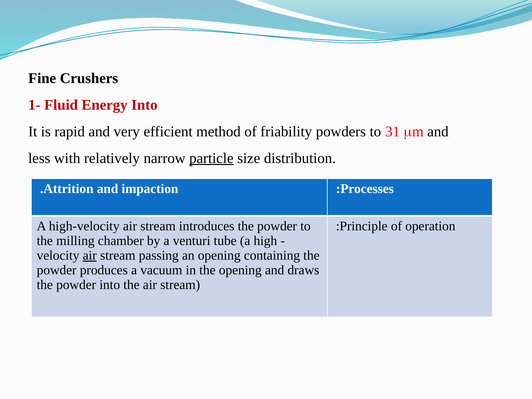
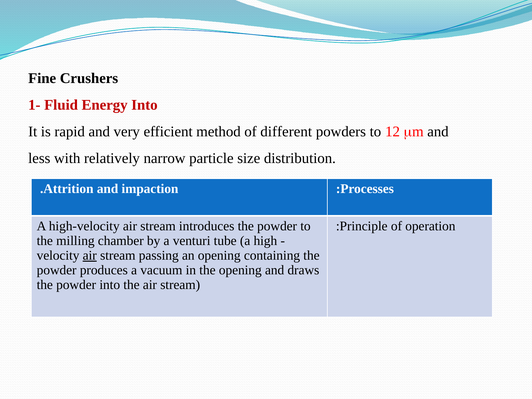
friability: friability -> different
31: 31 -> 12
particle underline: present -> none
